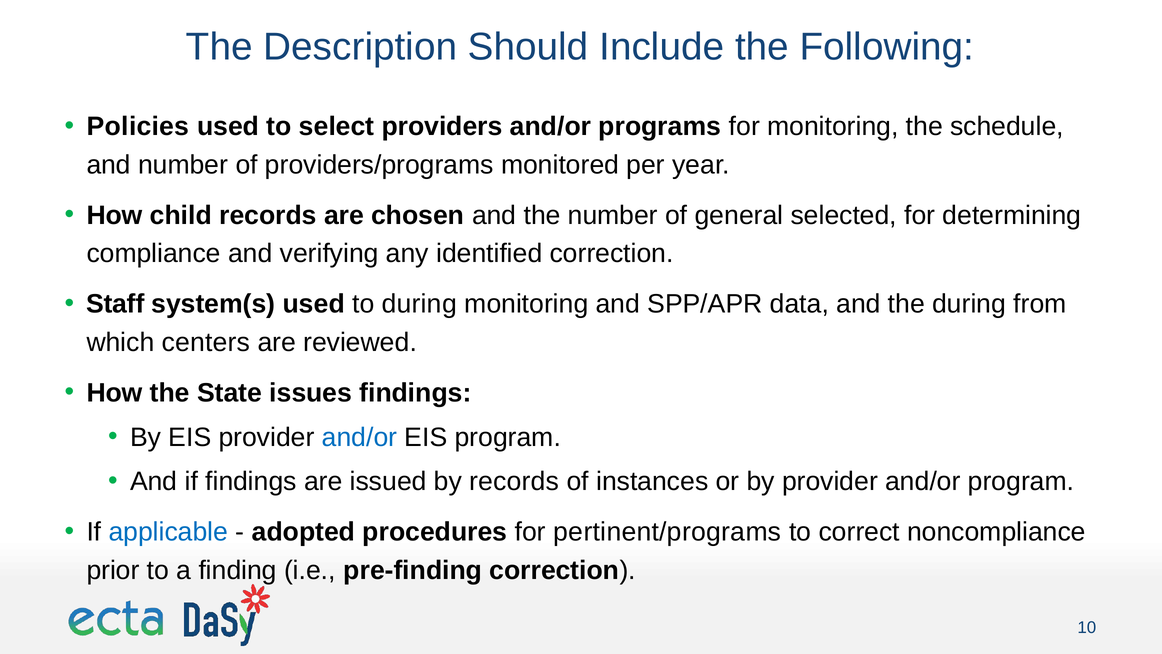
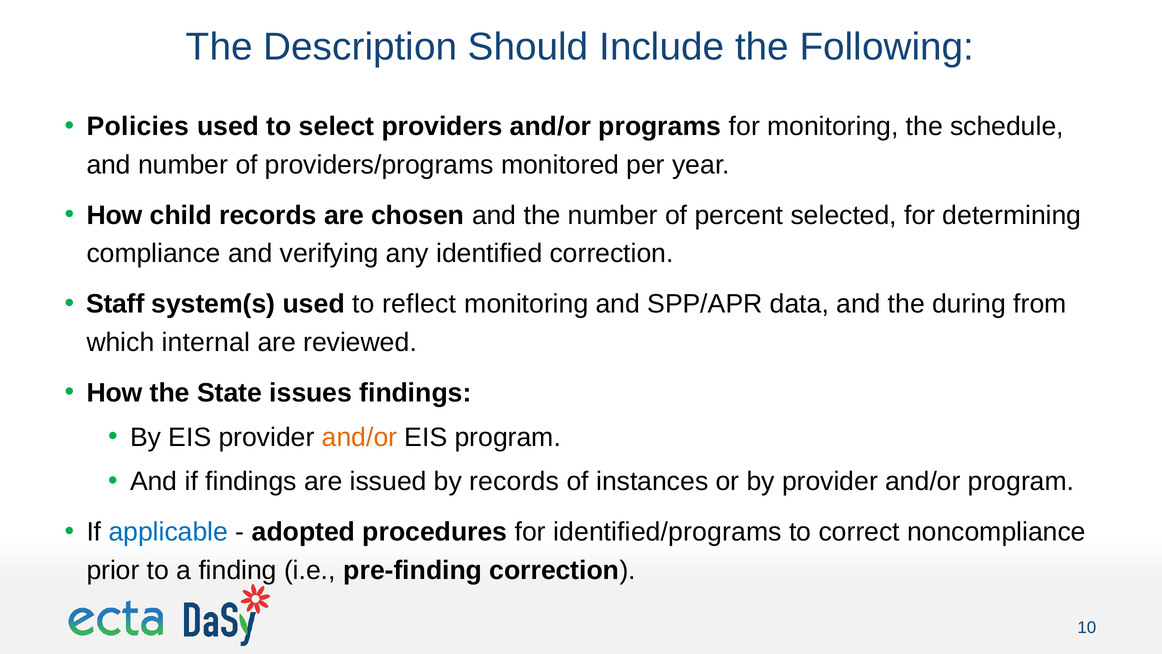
general: general -> percent
to during: during -> reflect
centers: centers -> internal
and/or at (360, 437) colour: blue -> orange
pertinent/programs: pertinent/programs -> identified/programs
